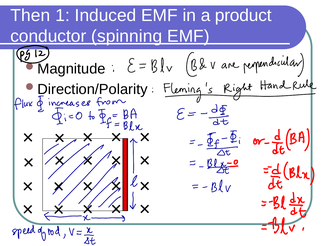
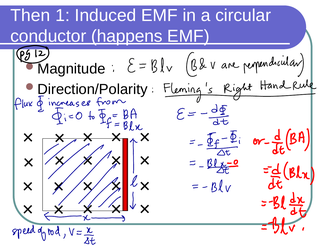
product: product -> circular
spinning: spinning -> happens
